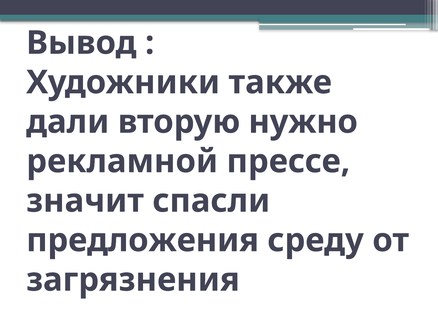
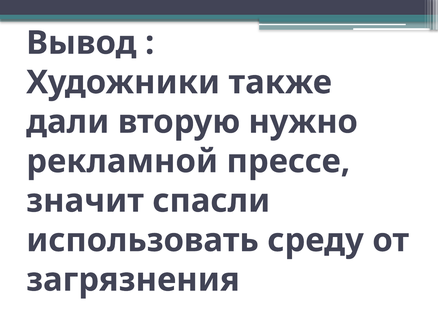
предложения: предложения -> использовать
